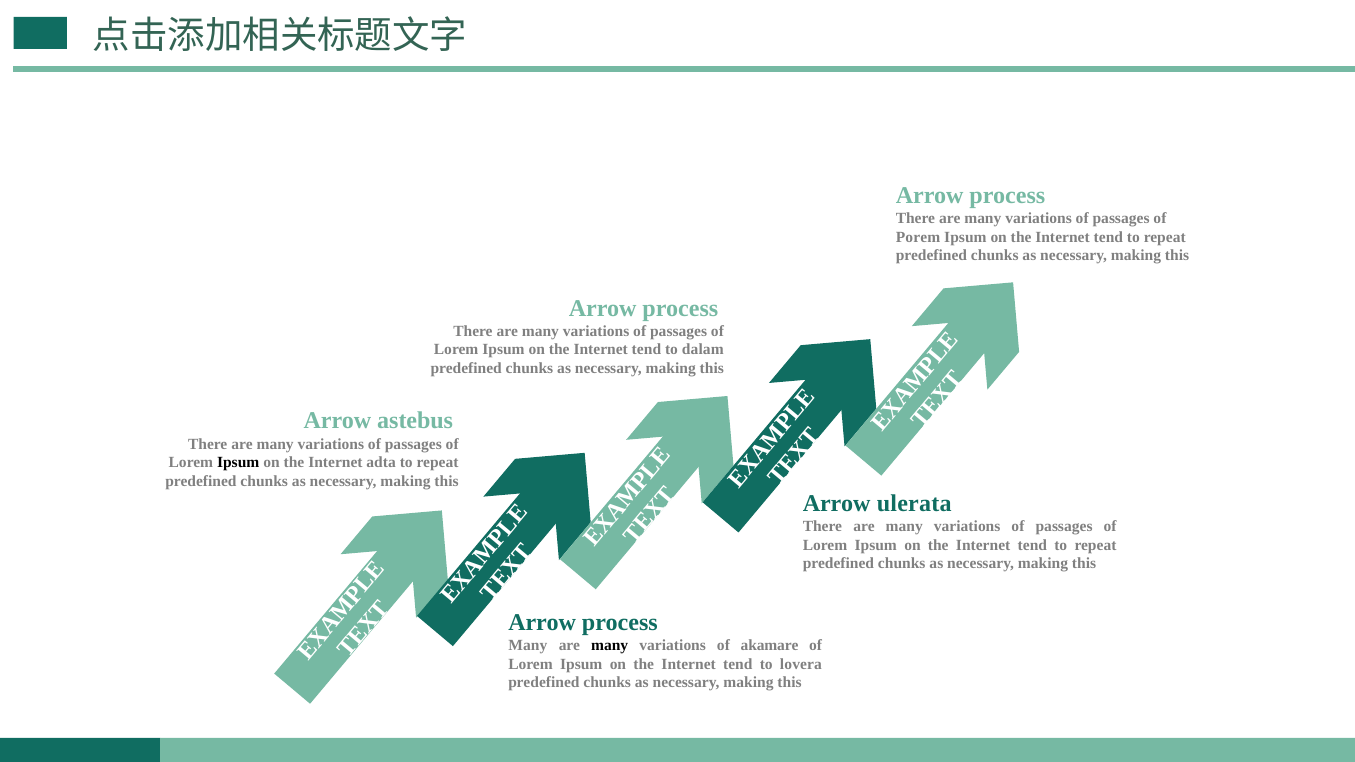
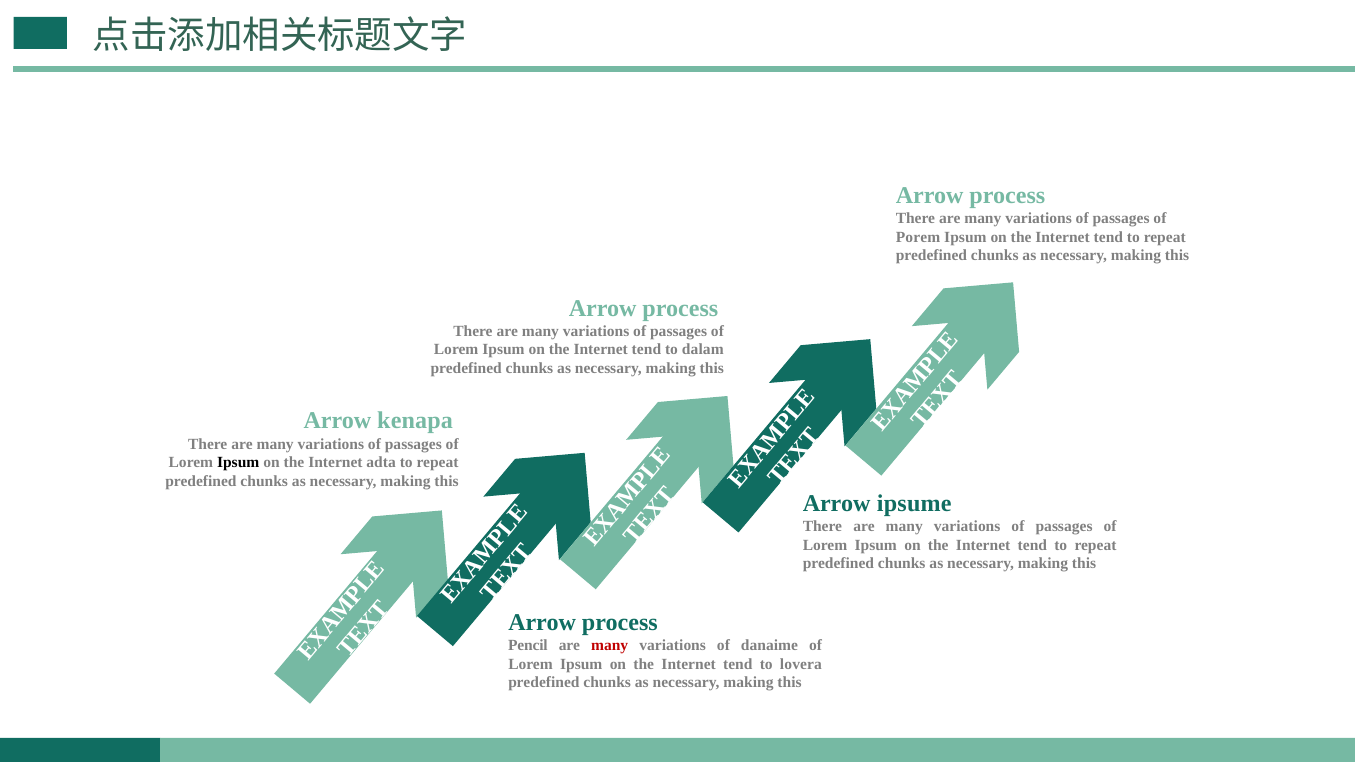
astebus: astebus -> kenapa
ulerata: ulerata -> ipsume
Many at (528, 646): Many -> Pencil
many at (610, 646) colour: black -> red
akamare: akamare -> danaime
